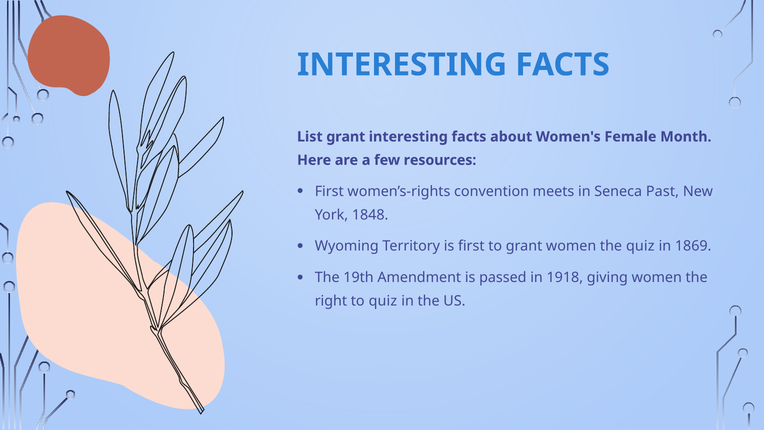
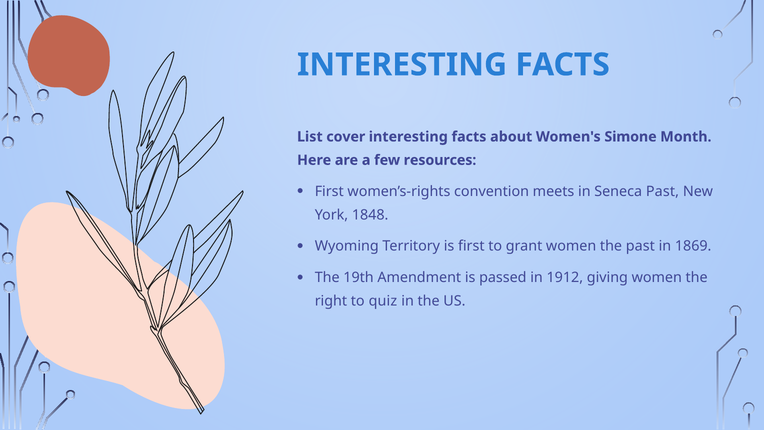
List grant: grant -> cover
Female: Female -> Simone
the quiz: quiz -> past
1918: 1918 -> 1912
